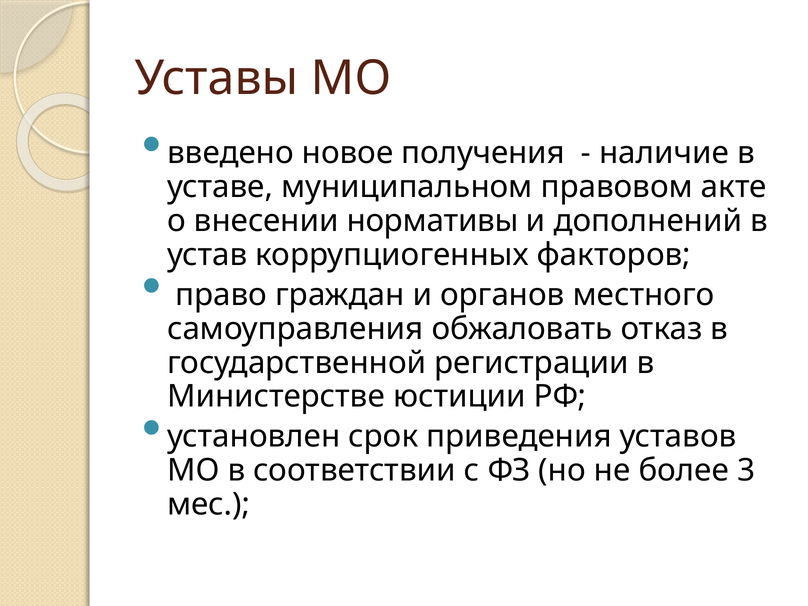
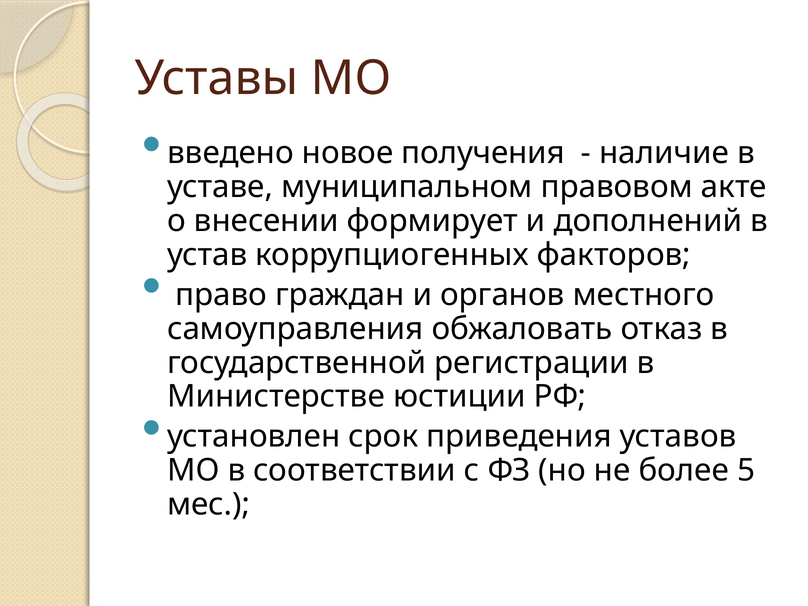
нормативы: нормативы -> формирует
3: 3 -> 5
